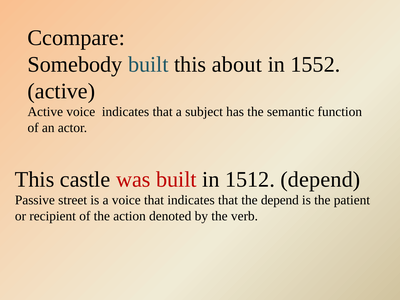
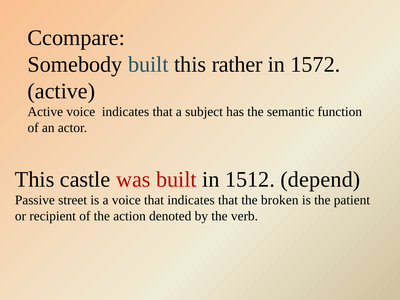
about: about -> rather
1552: 1552 -> 1572
the depend: depend -> broken
